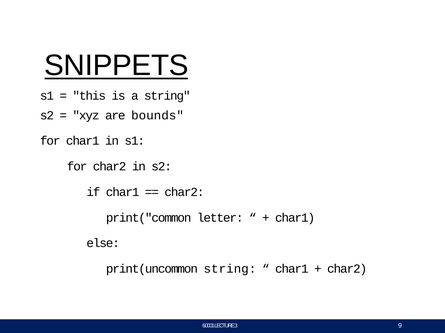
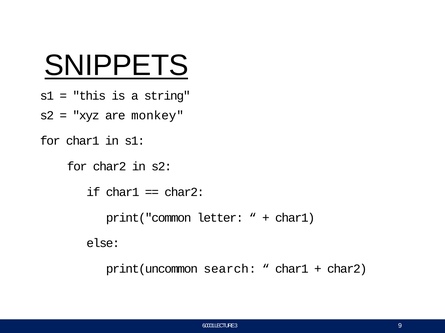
bounds: bounds -> monkey
print(uncommon string: string -> search
